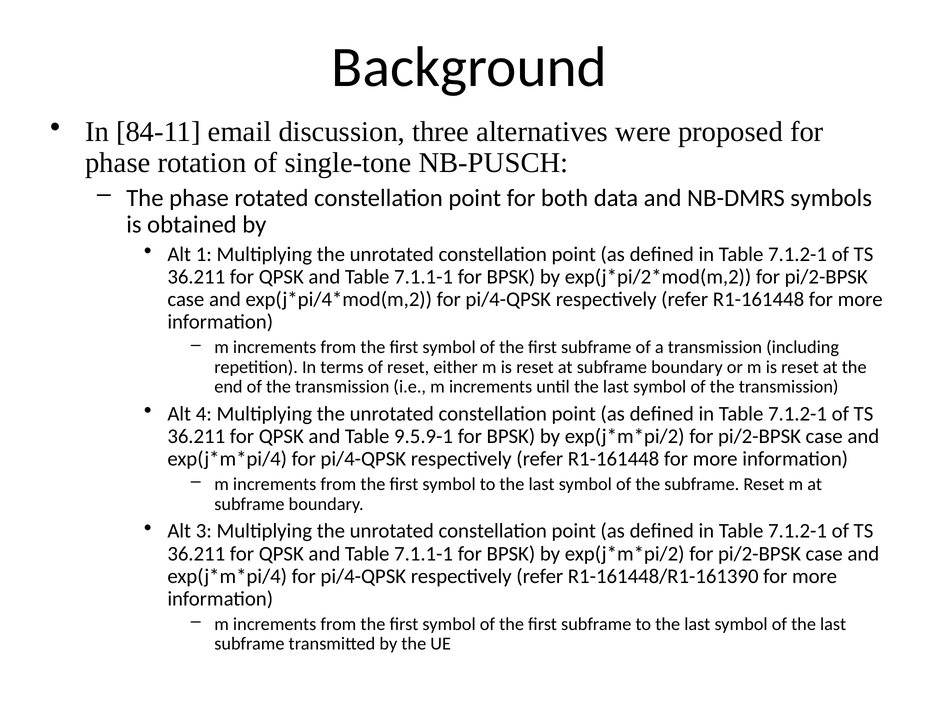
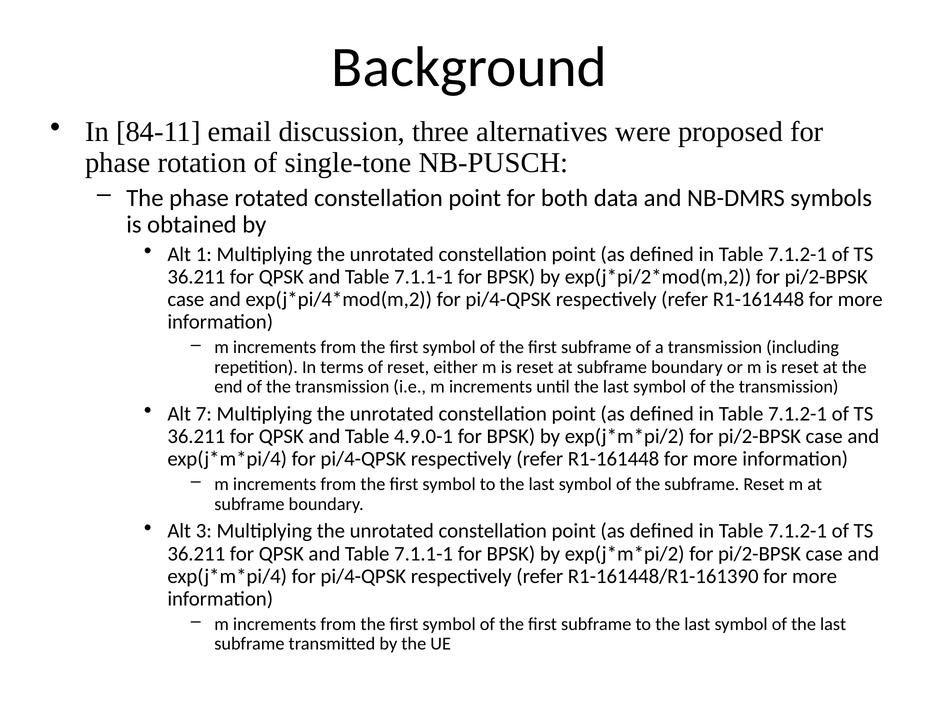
4: 4 -> 7
9.5.9-1: 9.5.9-1 -> 4.9.0-1
